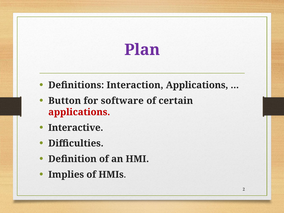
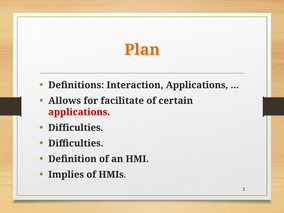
Plan colour: purple -> orange
Button: Button -> Allows
software: software -> facilitate
Interactive at (76, 128): Interactive -> Difficulties
